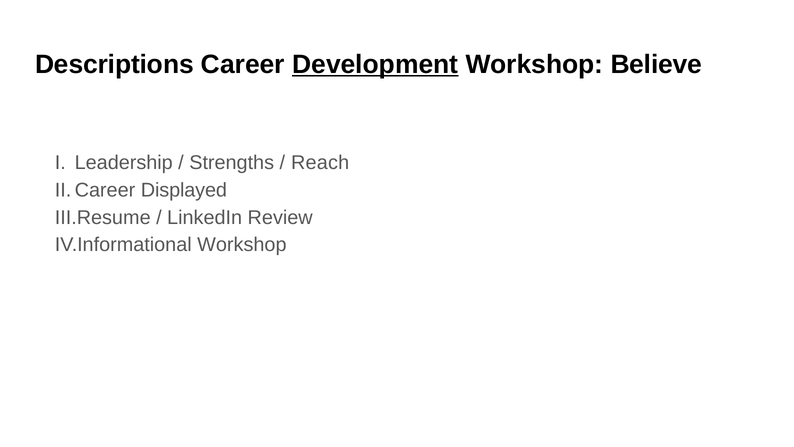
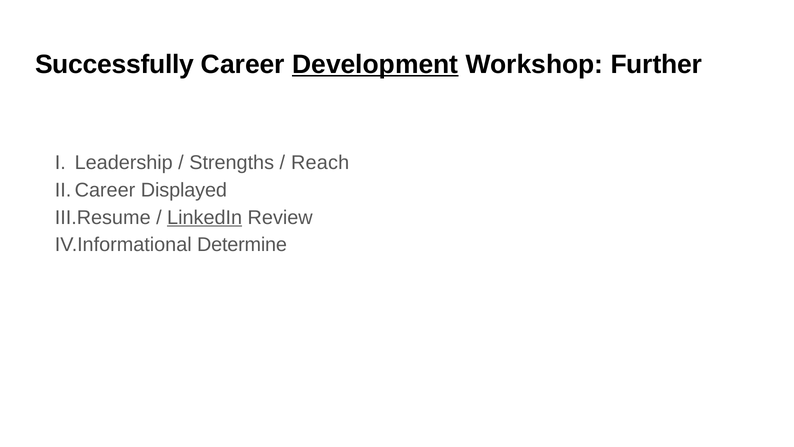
Descriptions: Descriptions -> Successfully
Believe: Believe -> Further
LinkedIn underline: none -> present
Workshop at (242, 245): Workshop -> Determine
